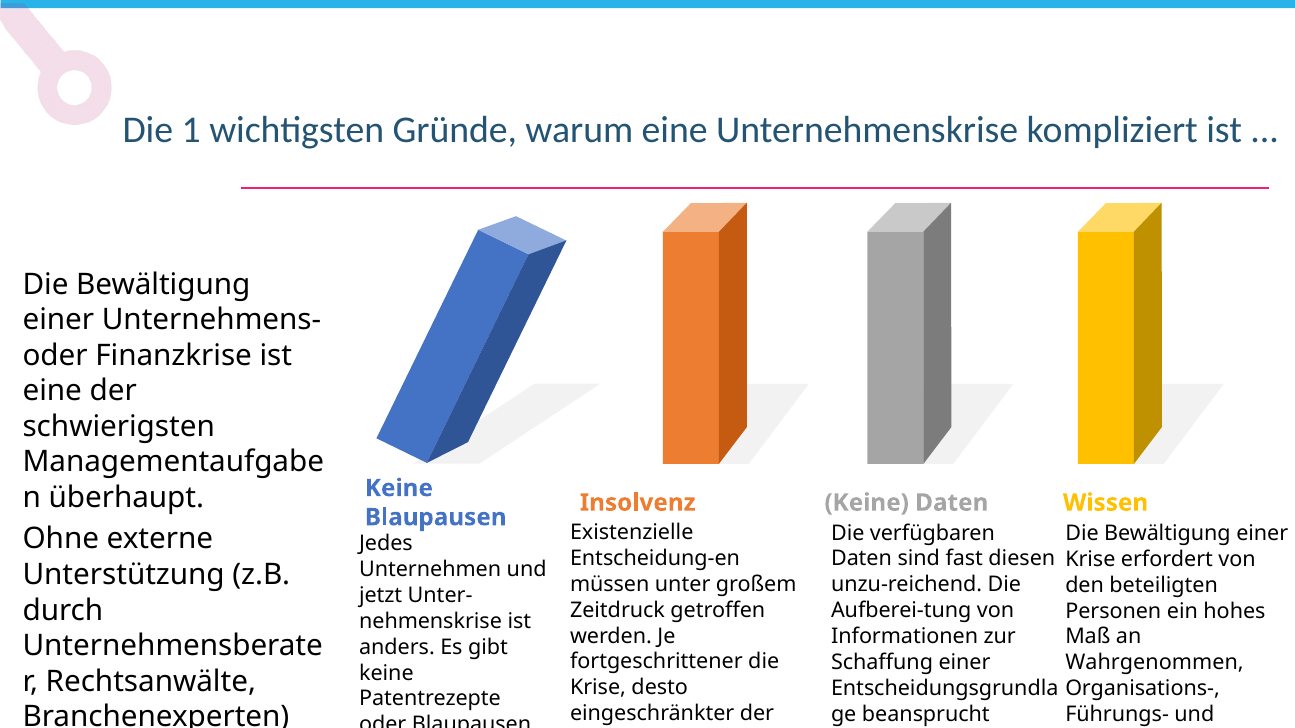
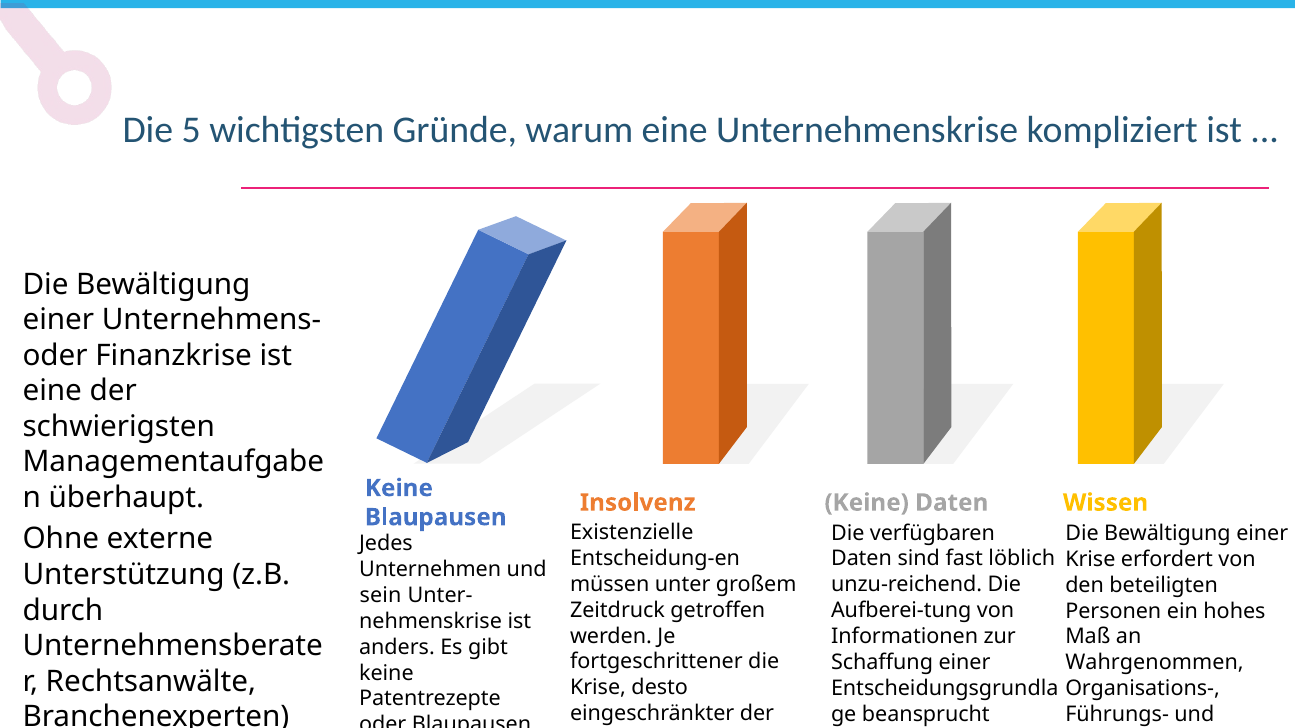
1: 1 -> 5
diesen: diesen -> löblich
jetzt: jetzt -> sein
